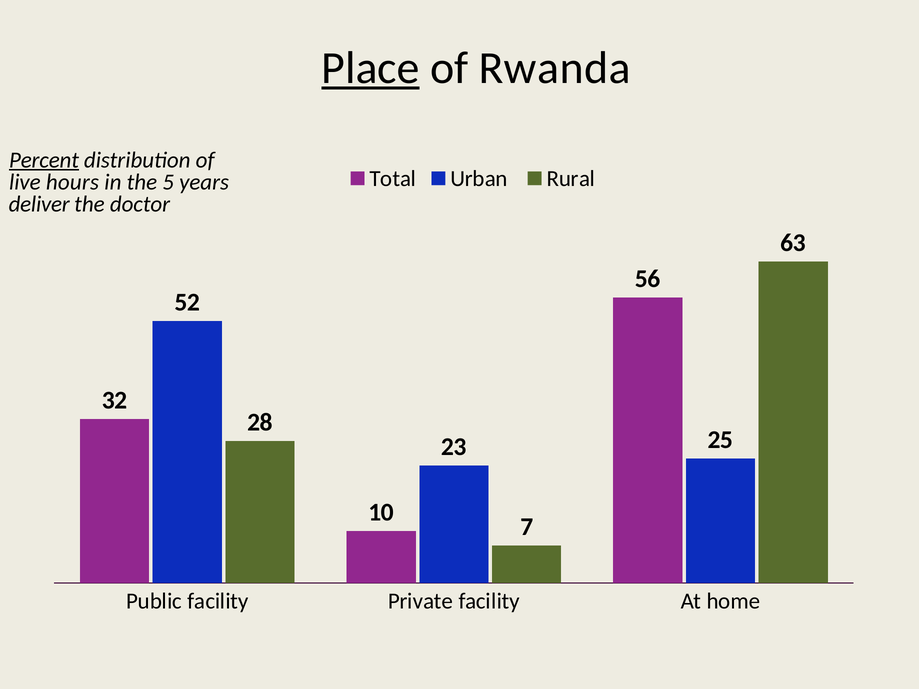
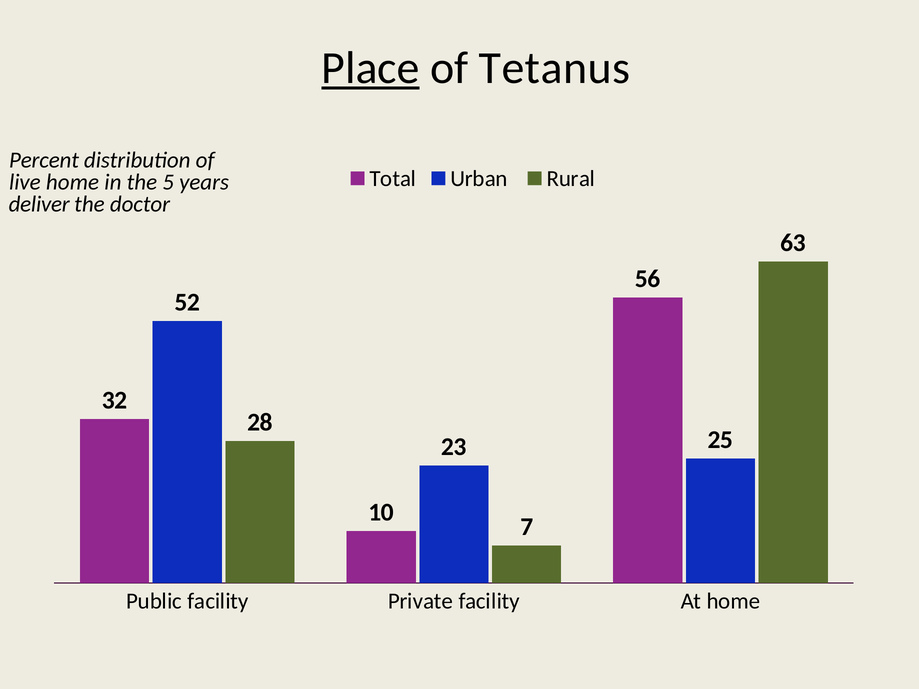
Rwanda: Rwanda -> Tetanus
Percent underline: present -> none
live hours: hours -> home
